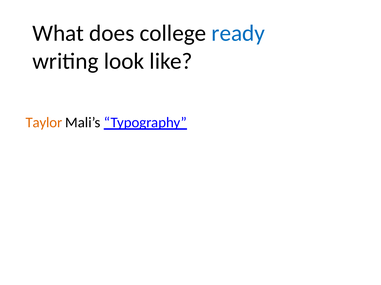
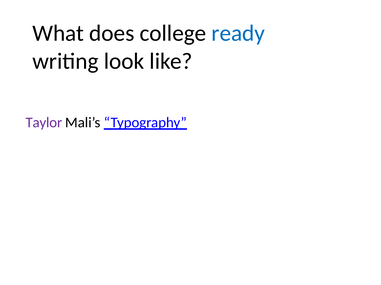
Taylor colour: orange -> purple
